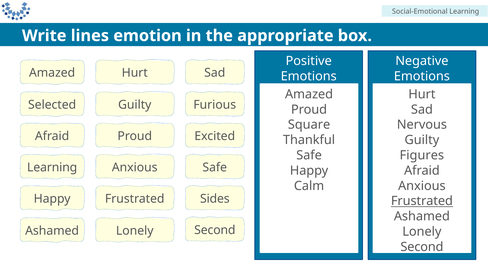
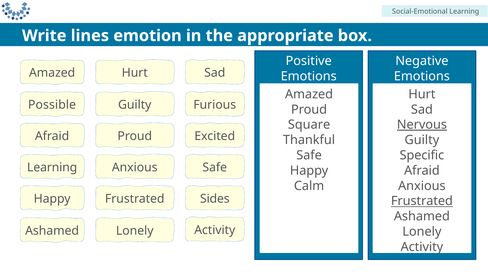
Selected: Selected -> Possible
Nervous underline: none -> present
Figures: Figures -> Specific
Ashamed Second: Second -> Activity
Second at (422, 246): Second -> Activity
